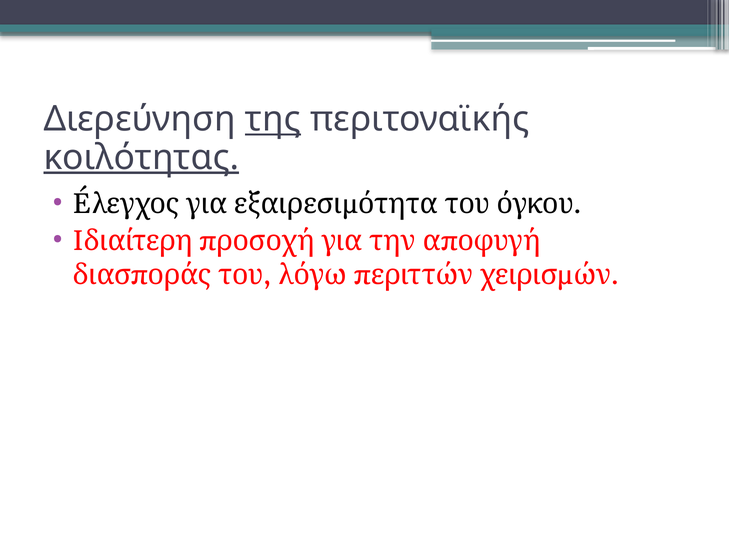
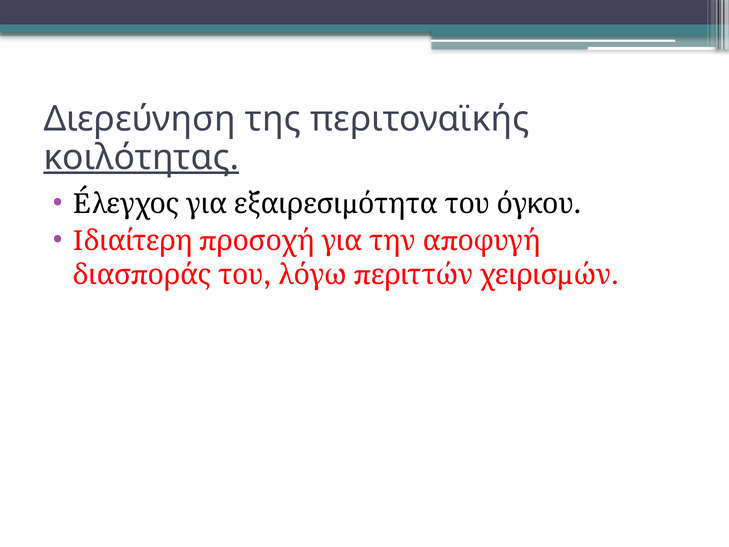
της underline: present -> none
